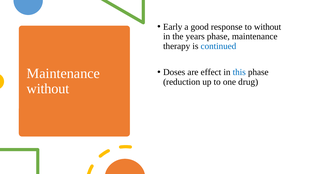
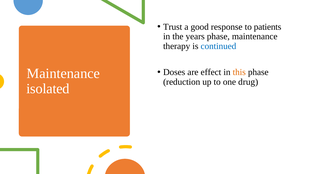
Early: Early -> Trust
to without: without -> patients
this colour: blue -> orange
without at (48, 89): without -> isolated
